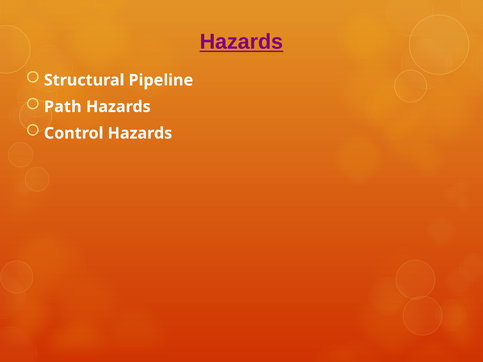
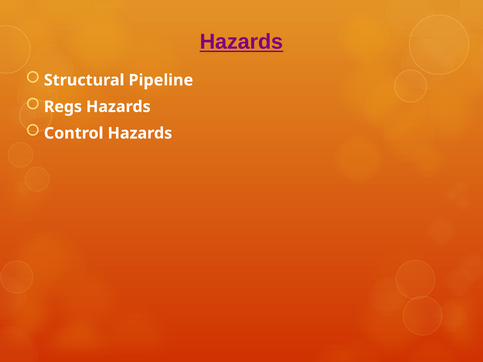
Path: Path -> Regs
